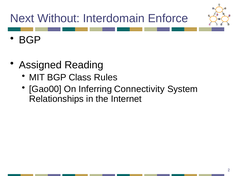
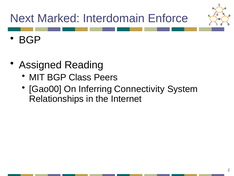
Without: Without -> Marked
Rules: Rules -> Peers
